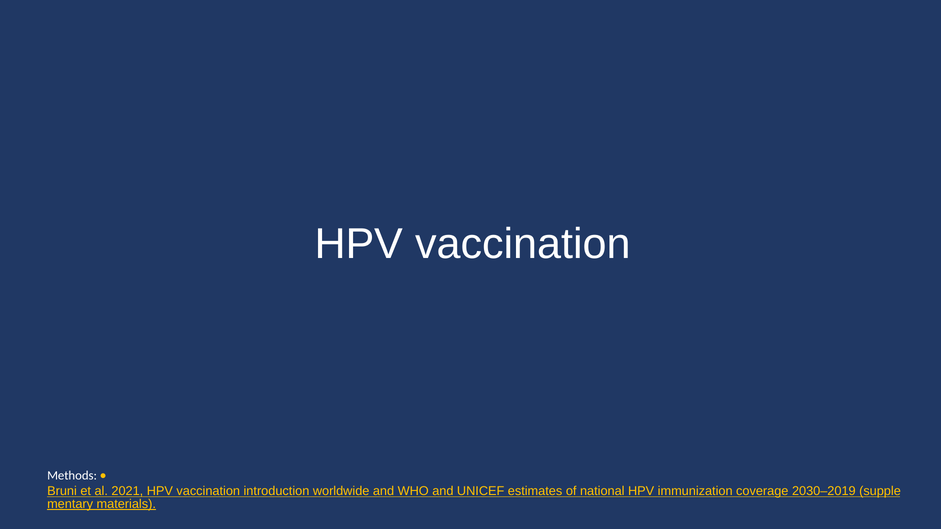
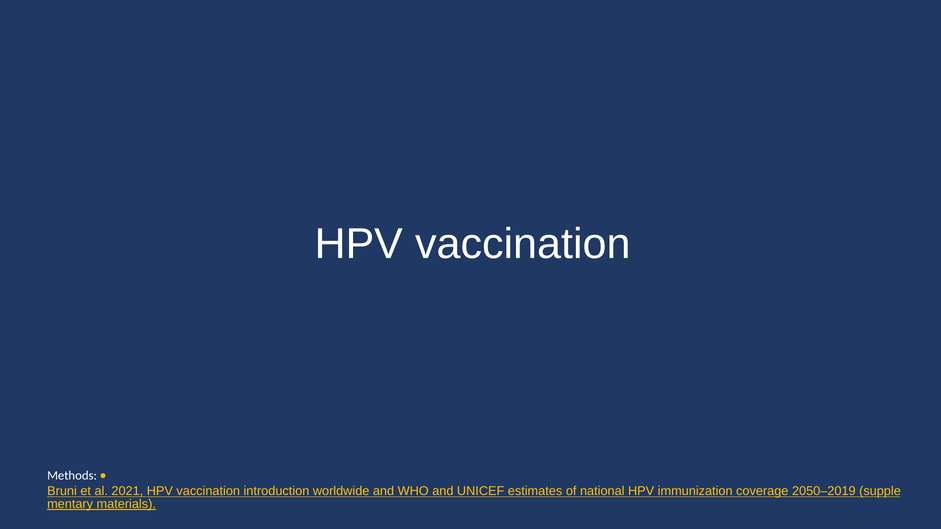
2030–2019: 2030–2019 -> 2050–2019
